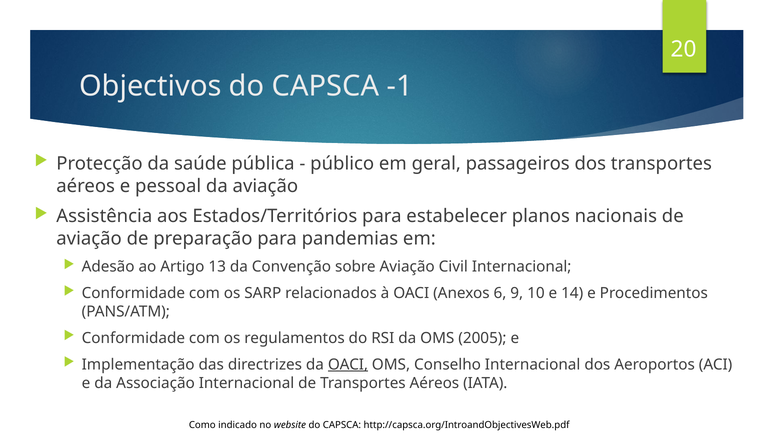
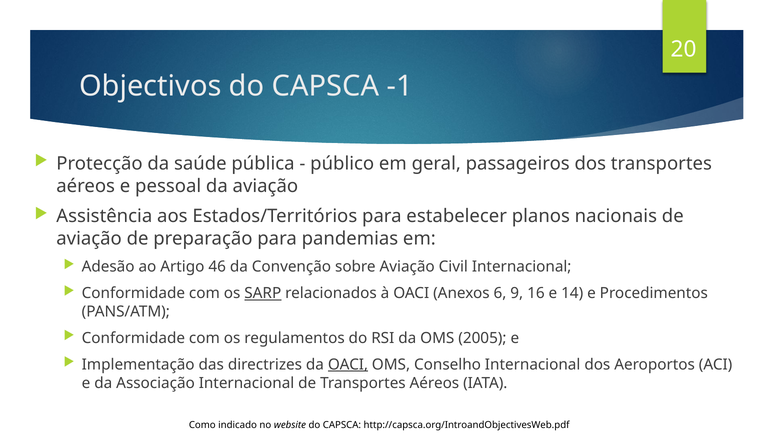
13: 13 -> 46
SARP underline: none -> present
10: 10 -> 16
